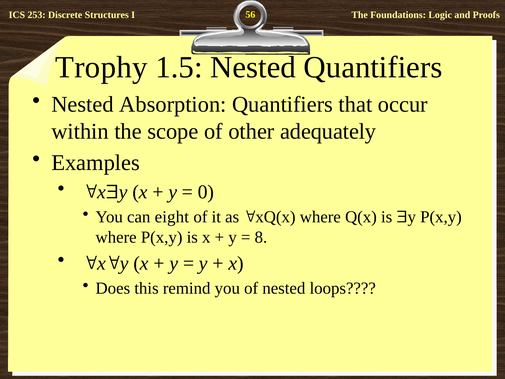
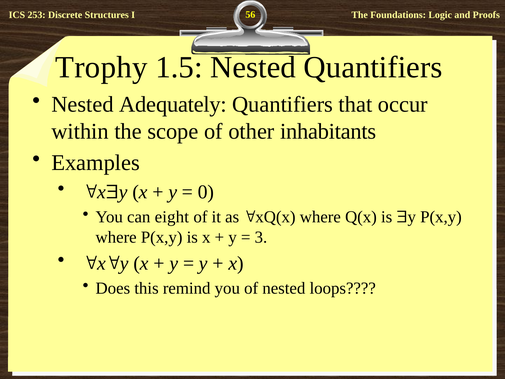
Absorption: Absorption -> Adequately
adequately: adequately -> inhabitants
8: 8 -> 3
